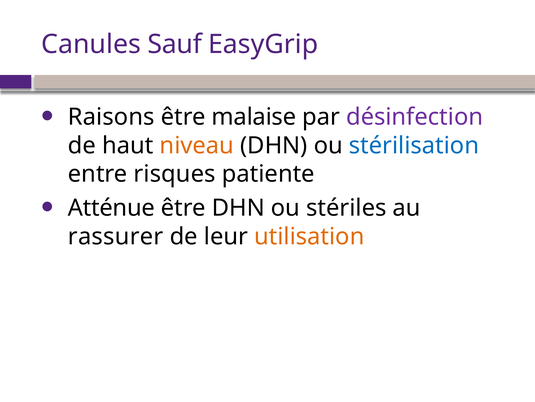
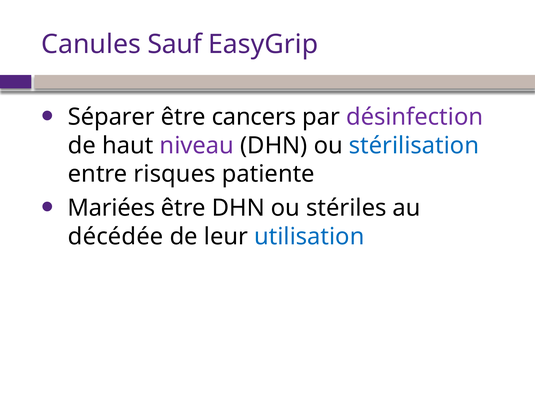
Raisons: Raisons -> Séparer
malaise: malaise -> cancers
niveau colour: orange -> purple
Atténue: Atténue -> Mariées
rassurer: rassurer -> décédée
utilisation colour: orange -> blue
